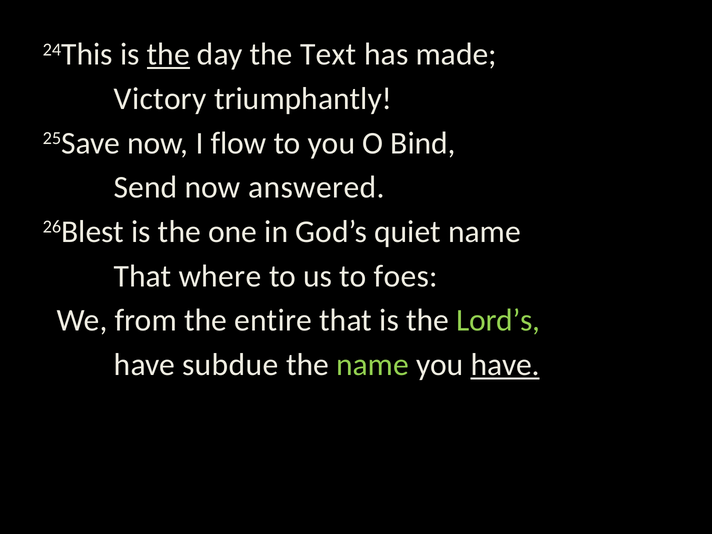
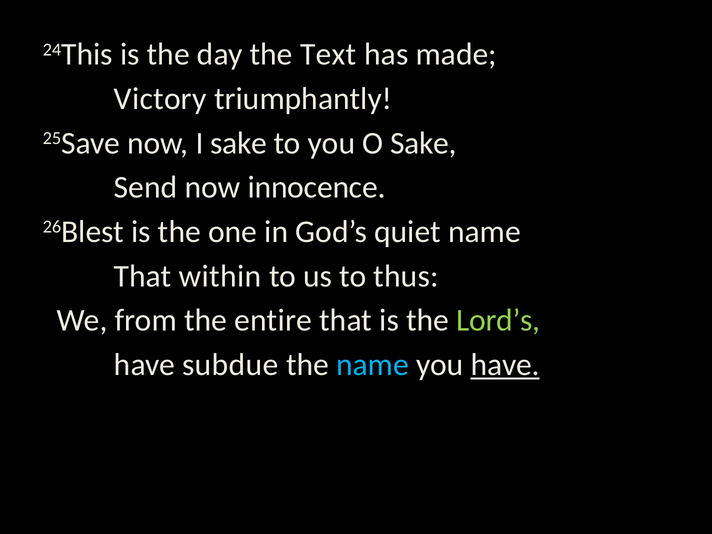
the at (168, 54) underline: present -> none
I flow: flow -> sake
O Bind: Bind -> Sake
answered: answered -> innocence
where: where -> within
foes: foes -> thus
name at (373, 365) colour: light green -> light blue
